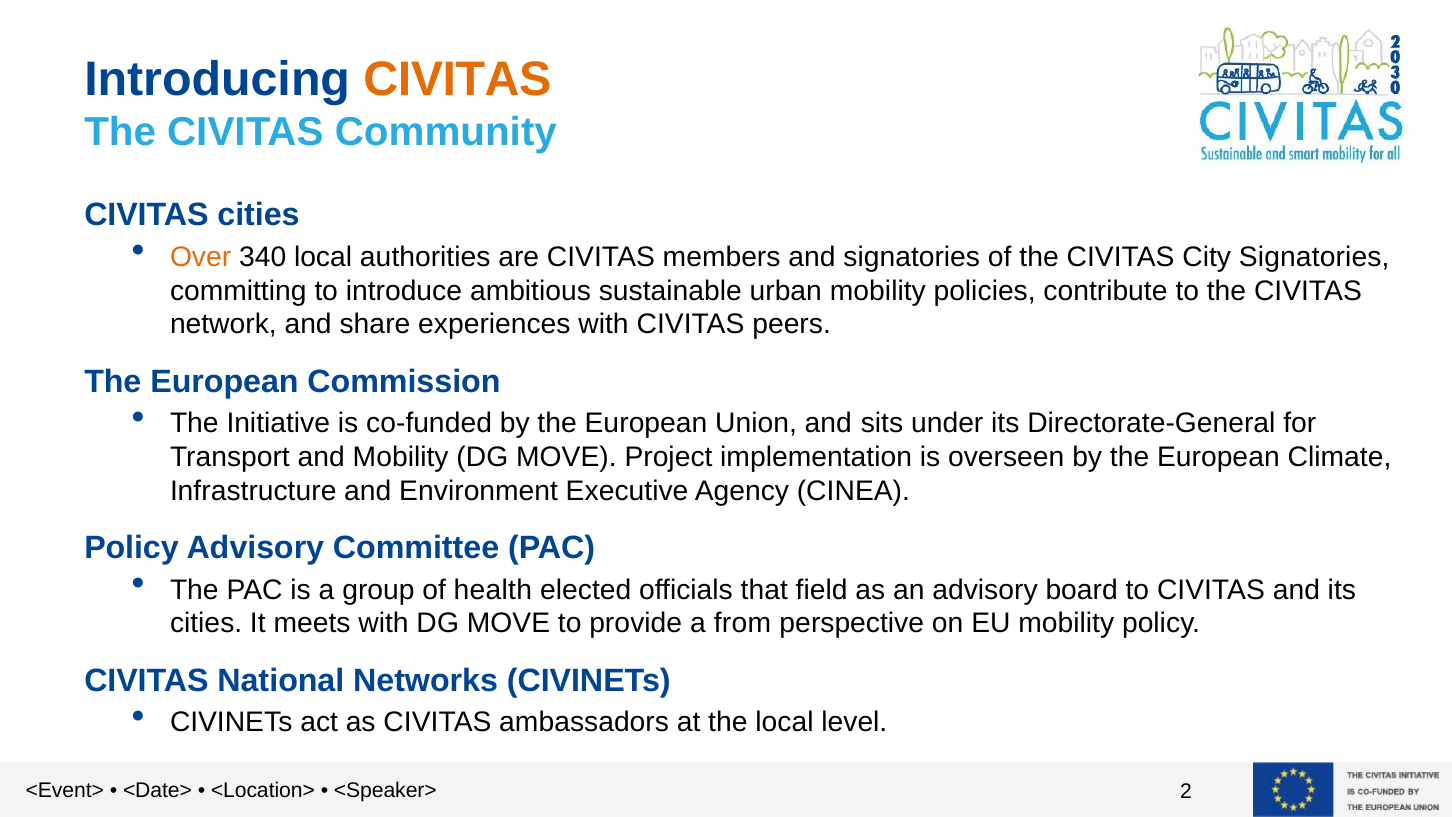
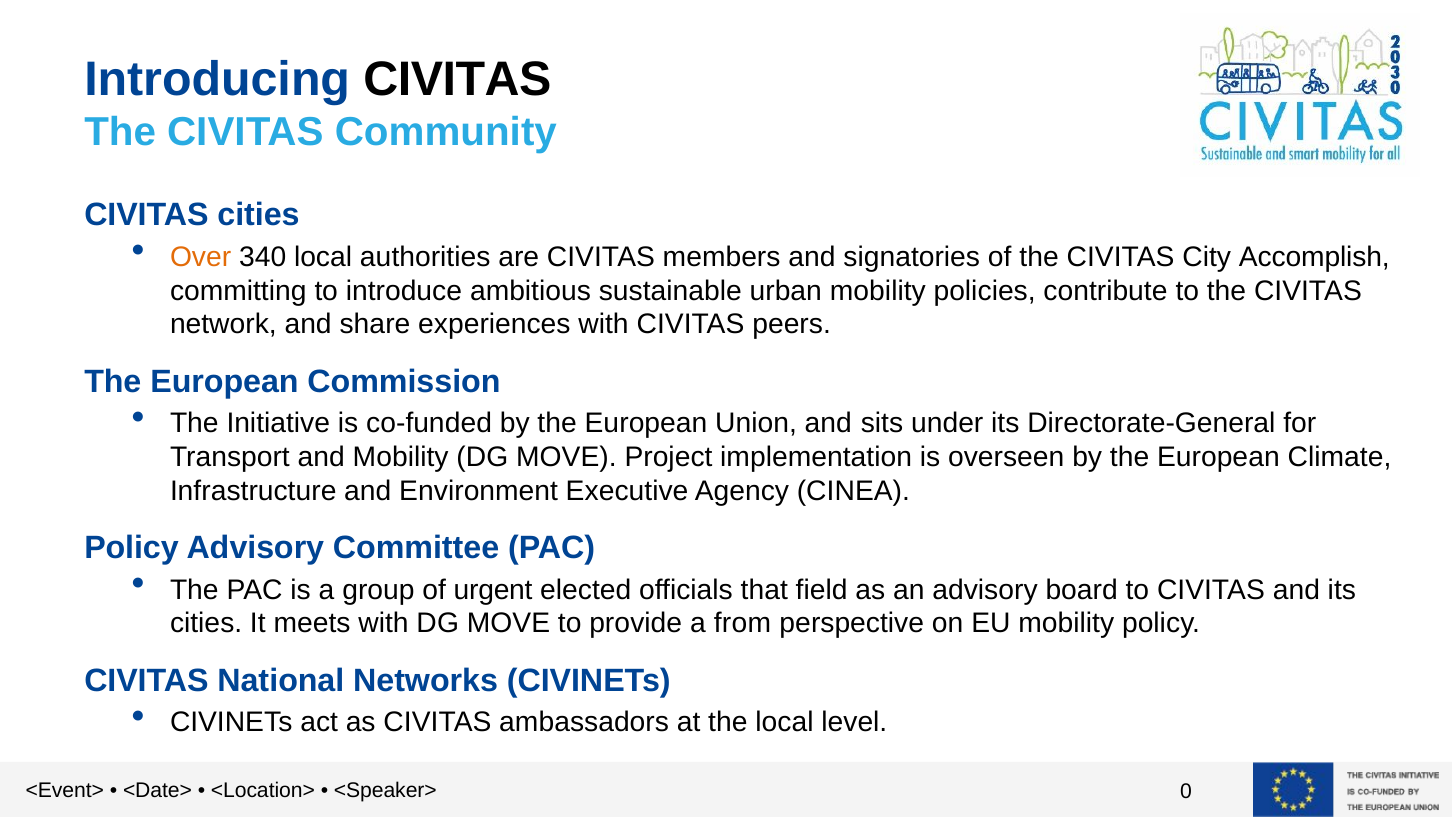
CIVITAS at (457, 80) colour: orange -> black
City Signatories: Signatories -> Accomplish
health: health -> urgent
2: 2 -> 0
